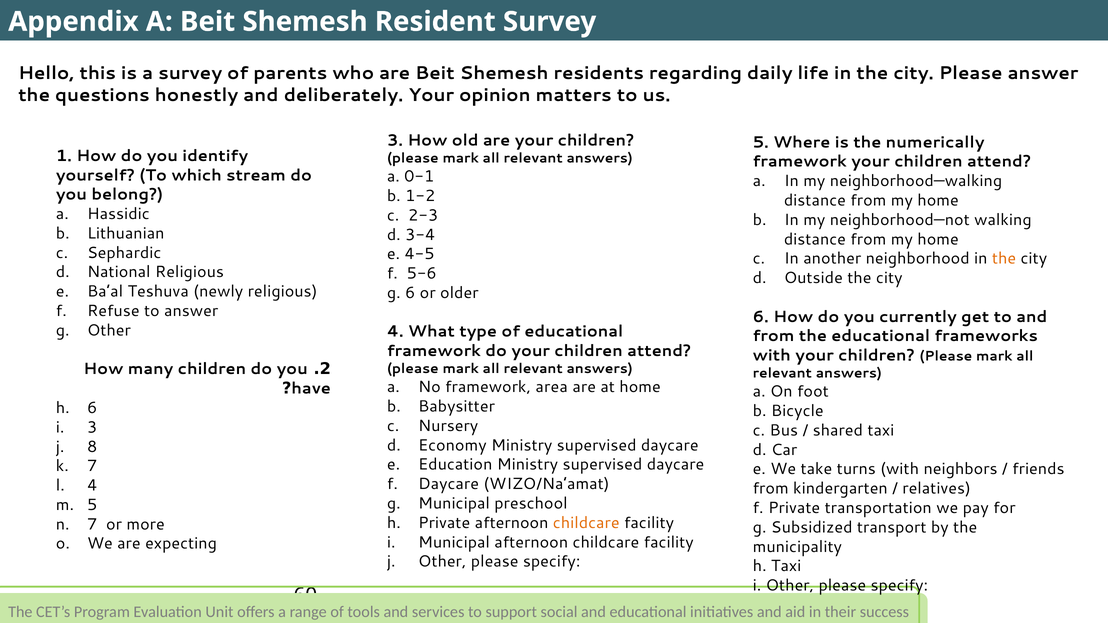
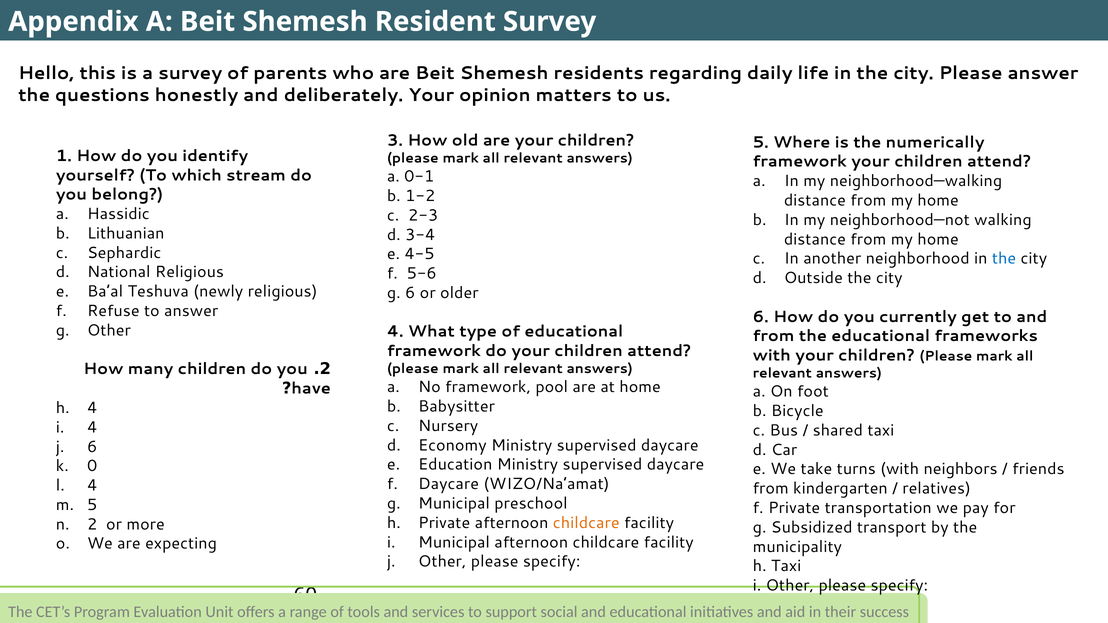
the at (1004, 259) colour: orange -> blue
area: area -> pool
h 6: 6 -> 4
i 3: 3 -> 4
8 at (92, 447): 8 -> 6
7 at (92, 466): 7 -> 0
7 at (92, 524): 7 -> 2
